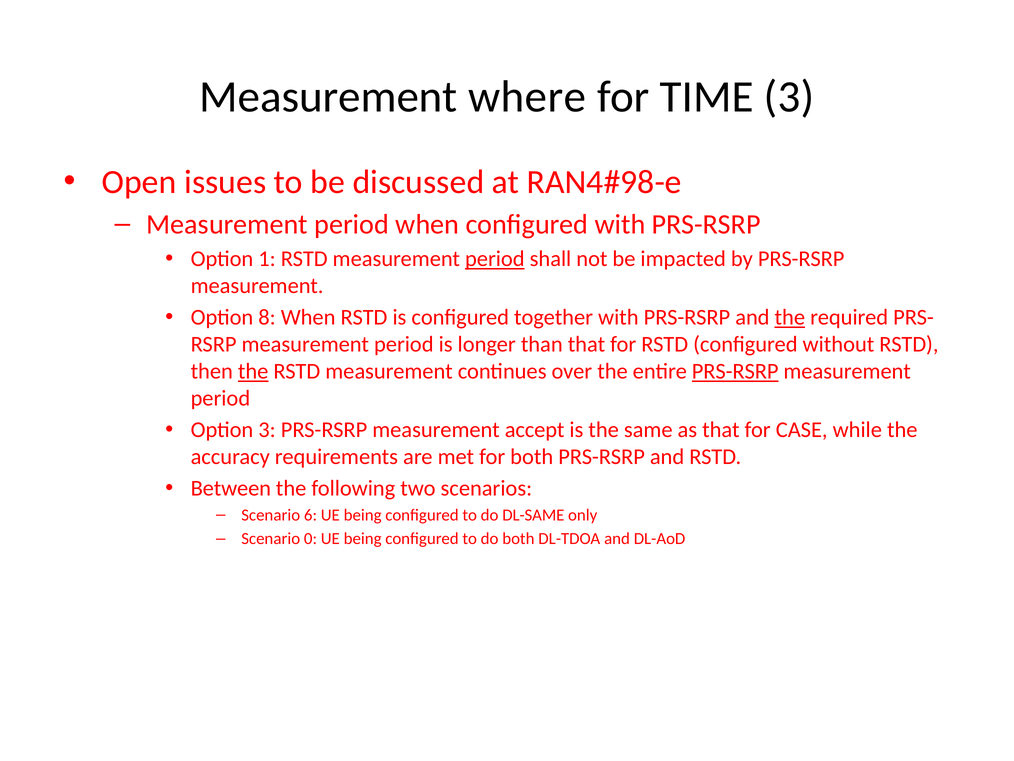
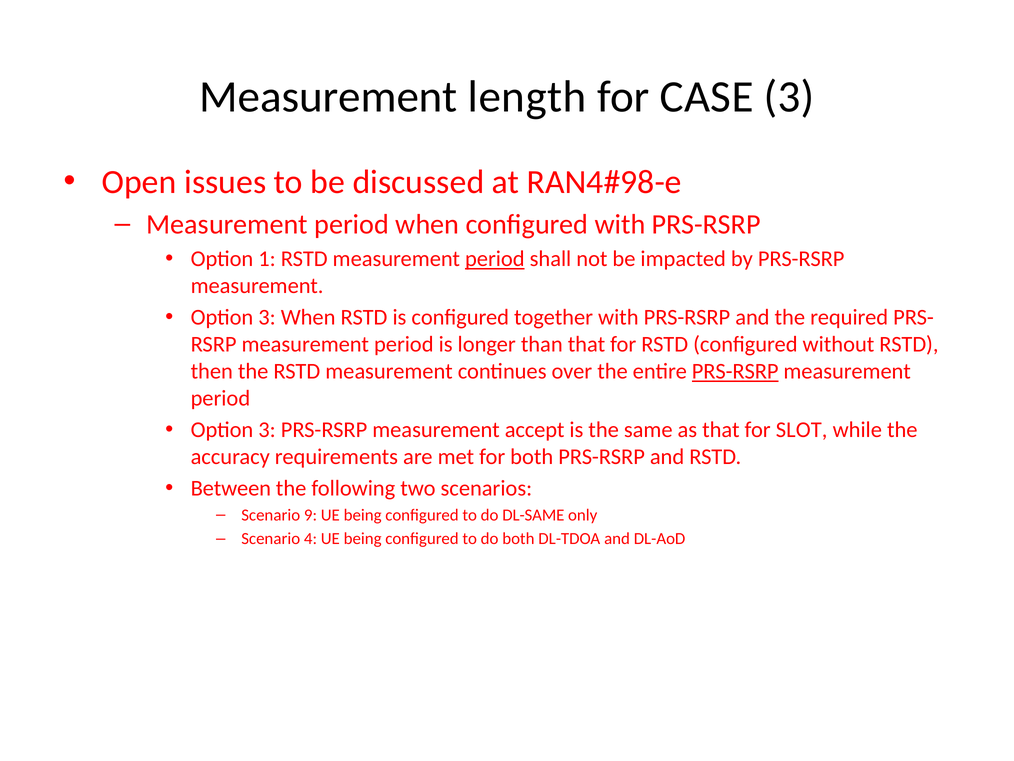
where: where -> length
TIME: TIME -> CASE
8 at (267, 317): 8 -> 3
the at (790, 317) underline: present -> none
the at (253, 371) underline: present -> none
CASE: CASE -> SLOT
6: 6 -> 9
0: 0 -> 4
